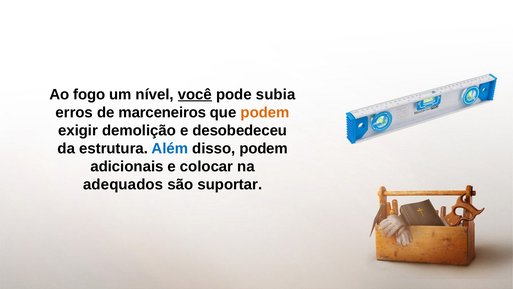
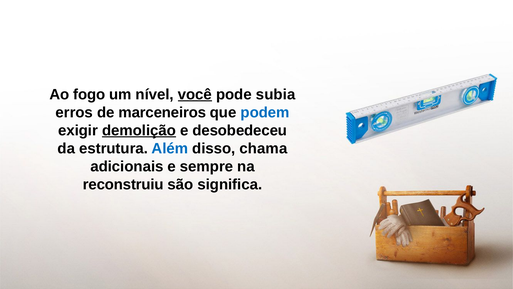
podem at (265, 112) colour: orange -> blue
demolição underline: none -> present
disso podem: podem -> chama
colocar: colocar -> sempre
adequados: adequados -> reconstruiu
suportar: suportar -> significa
